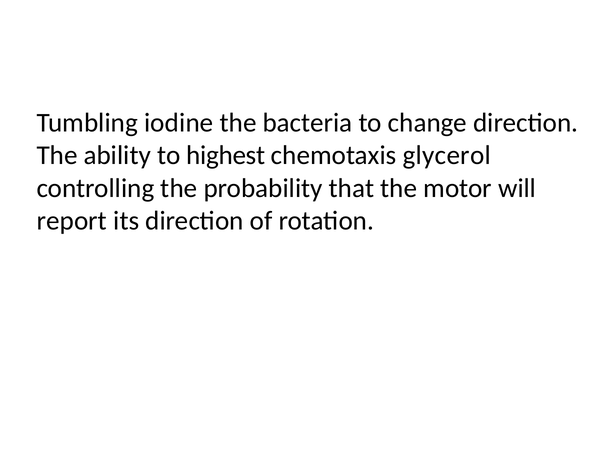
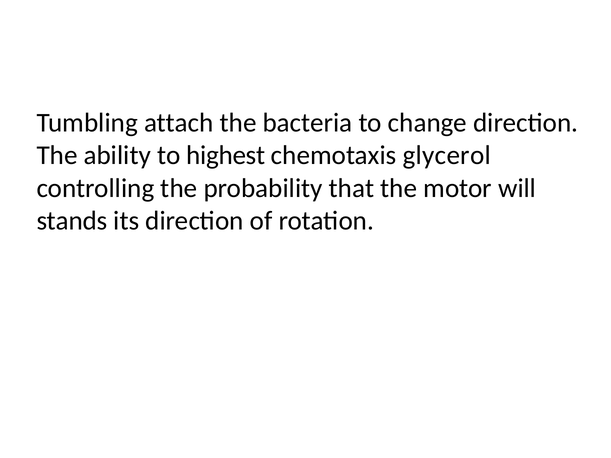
iodine: iodine -> attach
report: report -> stands
